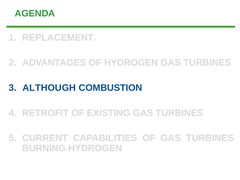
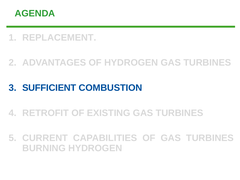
ALTHOUGH: ALTHOUGH -> SUFFICIENT
